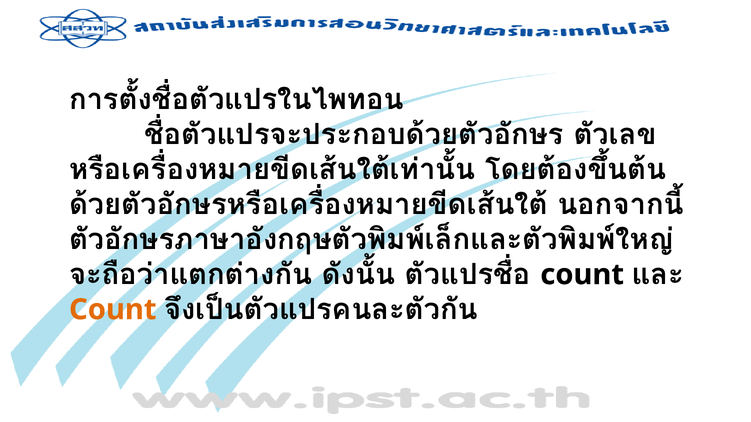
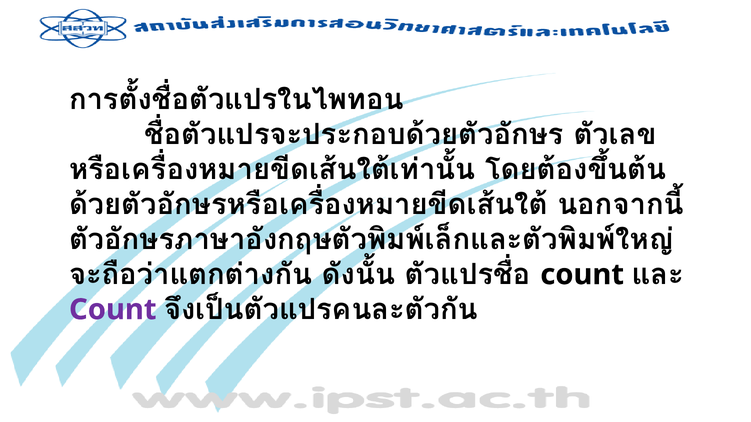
Count at (113, 310) colour: orange -> purple
